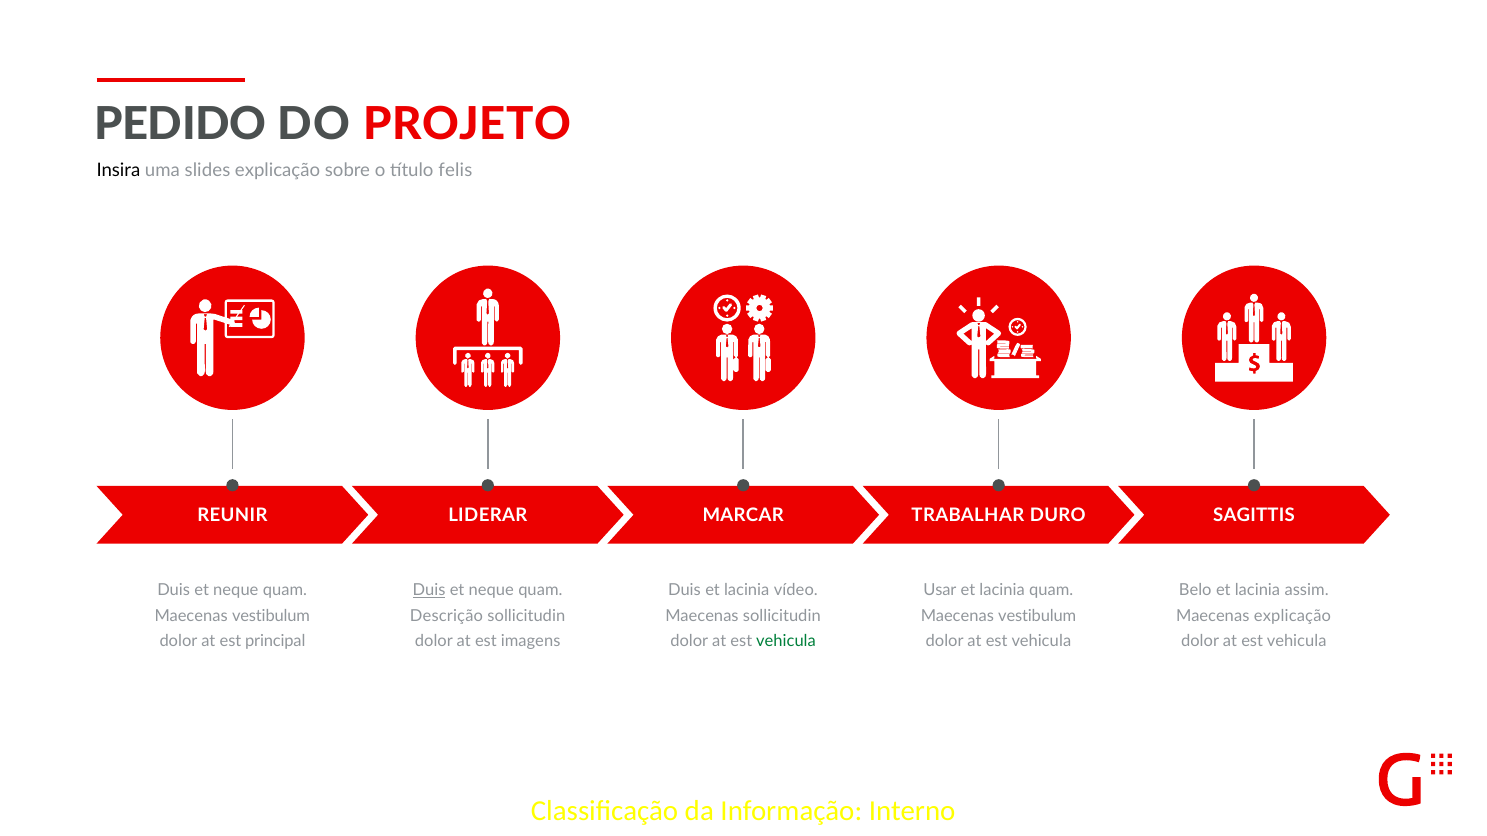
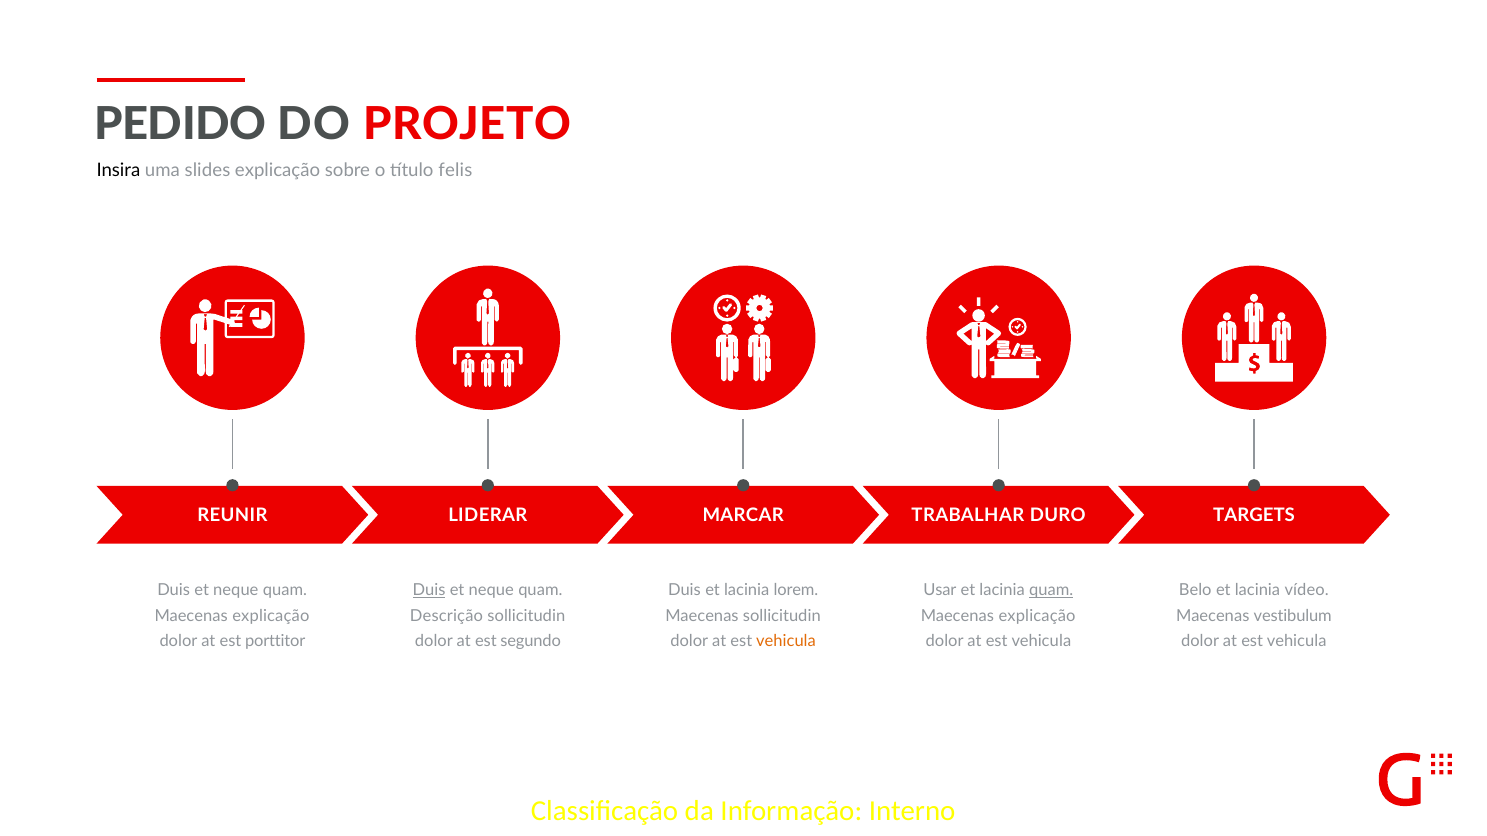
SAGITTIS: SAGITTIS -> TARGETS
vídeo: vídeo -> lorem
quam at (1051, 590) underline: none -> present
assim: assim -> vídeo
vestibulum at (271, 616): vestibulum -> explicação
vestibulum at (1037, 616): vestibulum -> explicação
Maecenas explicação: explicação -> vestibulum
principal: principal -> porttitor
imagens: imagens -> segundo
vehicula at (786, 642) colour: green -> orange
